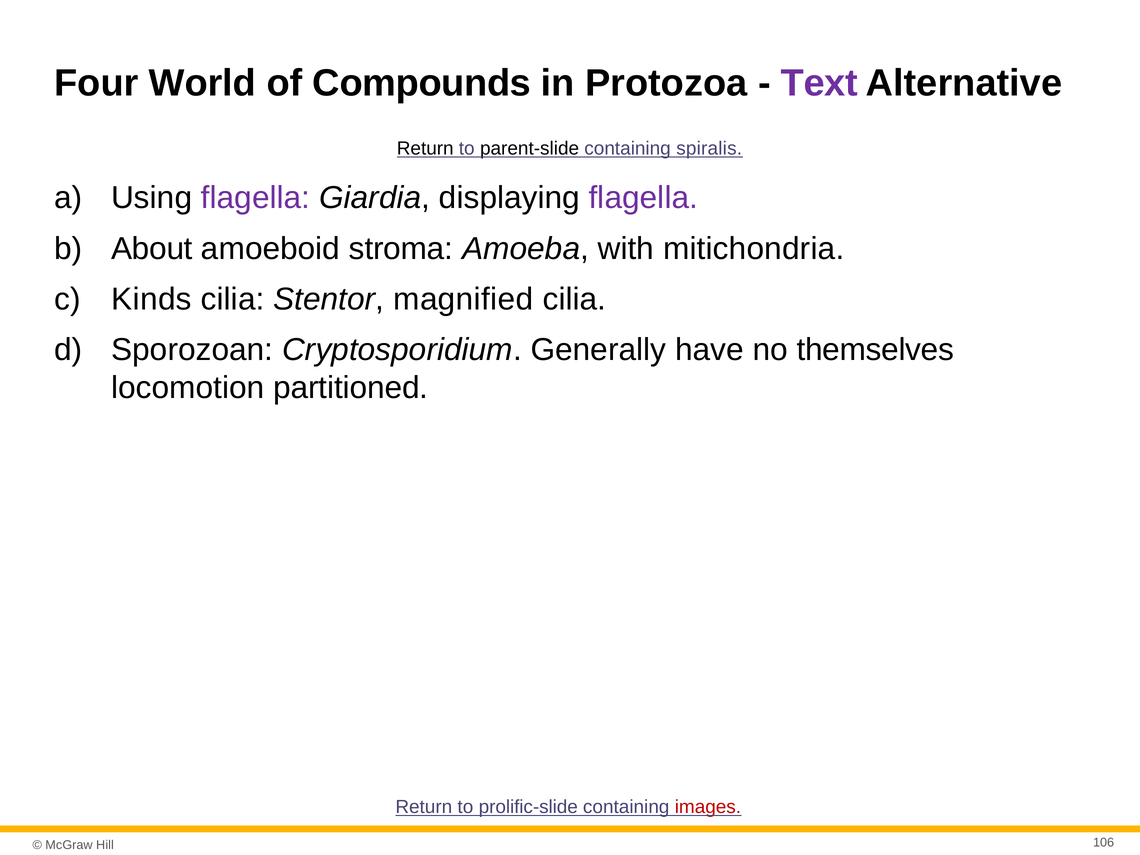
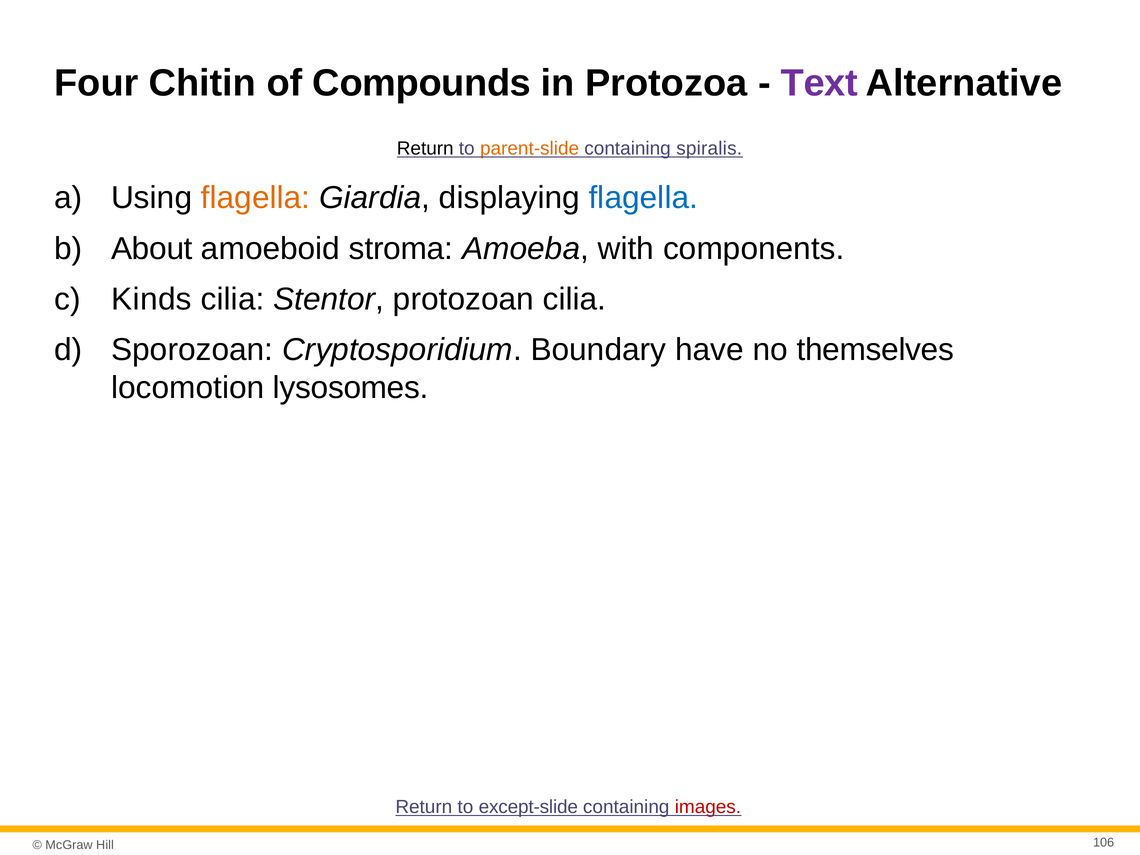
World: World -> Chitin
parent-slide colour: black -> orange
flagella at (256, 198) colour: purple -> orange
flagella at (643, 198) colour: purple -> blue
mitichondria: mitichondria -> components
magnified: magnified -> protozoan
Generally: Generally -> Boundary
partitioned: partitioned -> lysosomes
prolific-slide: prolific-slide -> except-slide
